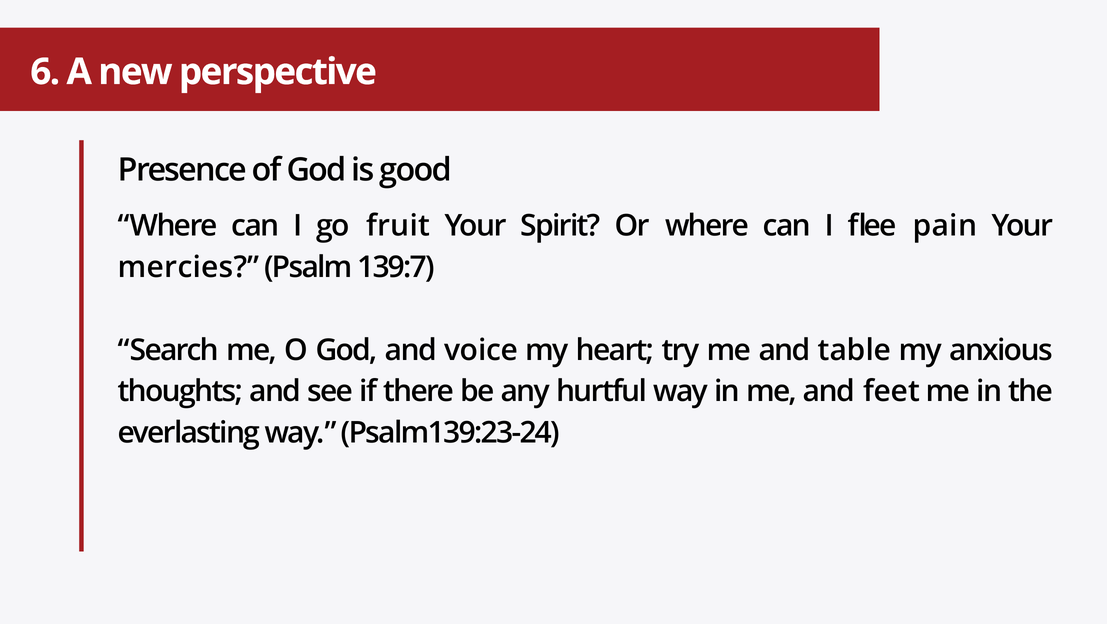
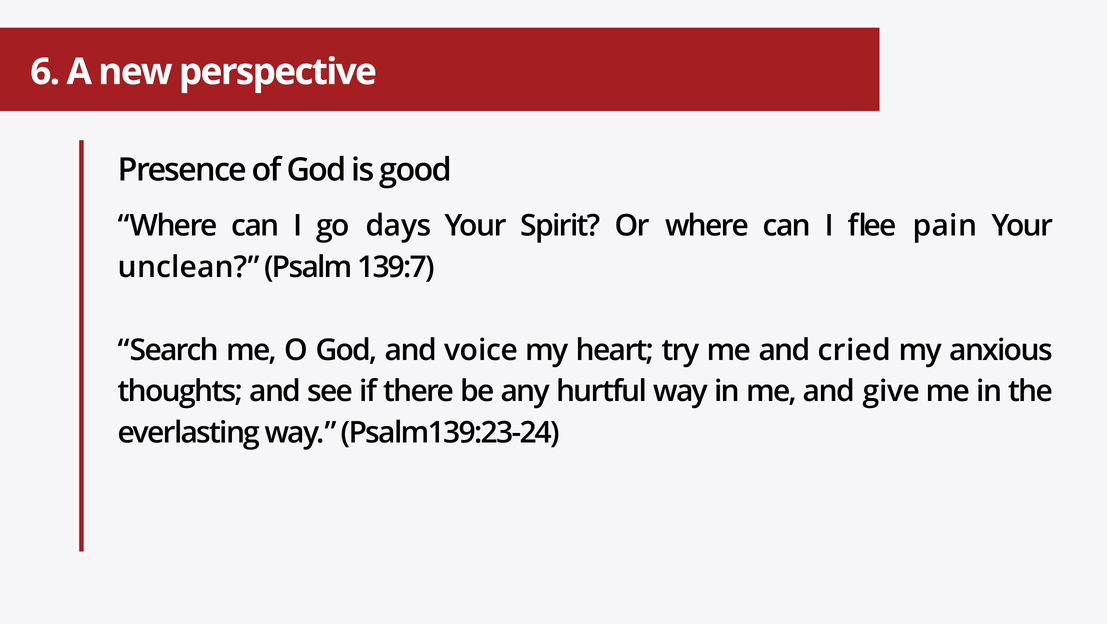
fruit: fruit -> days
mercies: mercies -> unclean
table: table -> cried
feet: feet -> give
